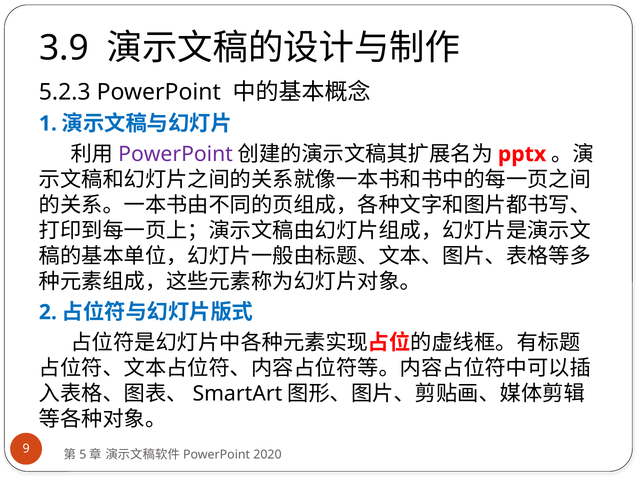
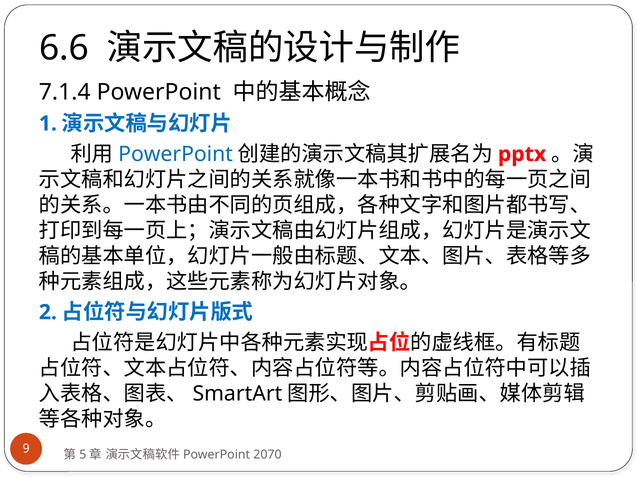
3.9: 3.9 -> 6.6
5.2.3: 5.2.3 -> 7.1.4
PowerPoint at (176, 154) colour: purple -> blue
2020: 2020 -> 2070
